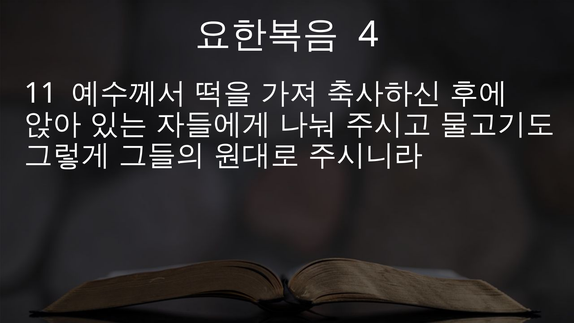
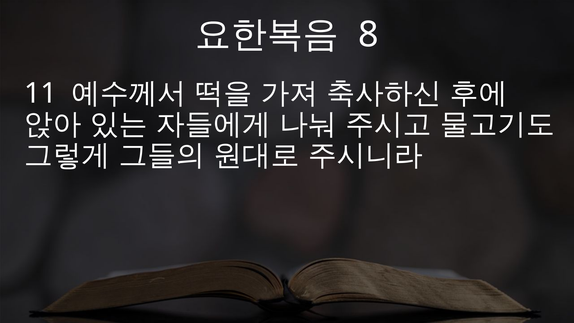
4: 4 -> 8
